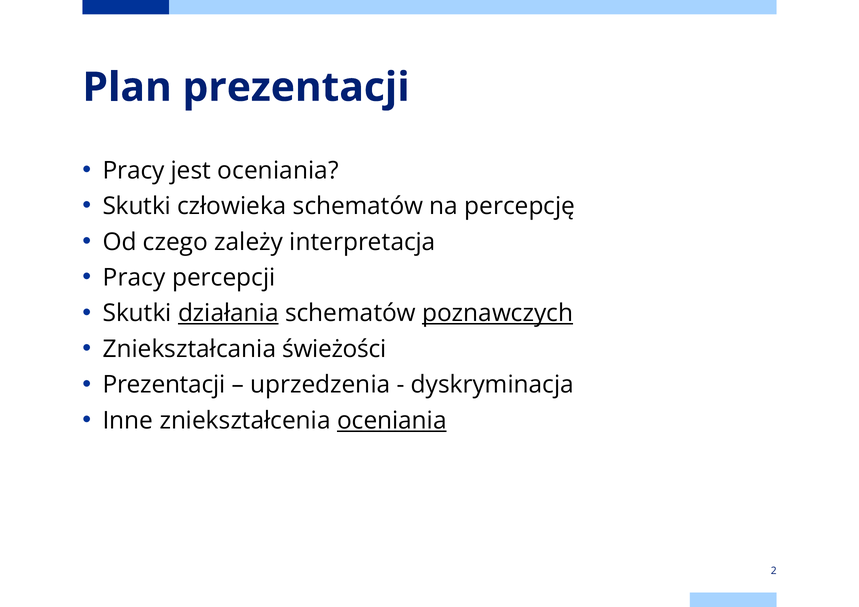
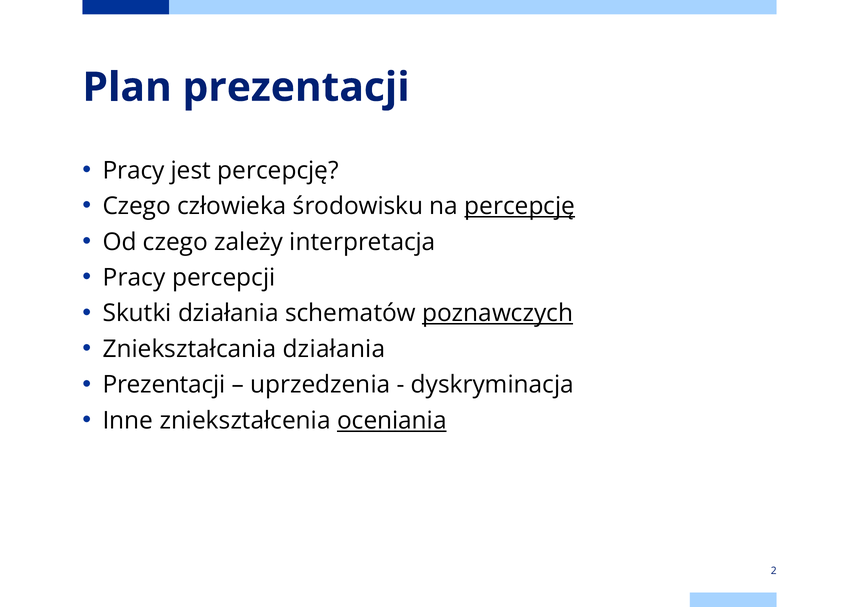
jest oceniania: oceniania -> percepcję
Skutki at (137, 206): Skutki -> Czego
człowieka schematów: schematów -> środowisku
percepcję at (520, 206) underline: none -> present
działania at (228, 314) underline: present -> none
Zniekształcania świeżości: świeżości -> działania
